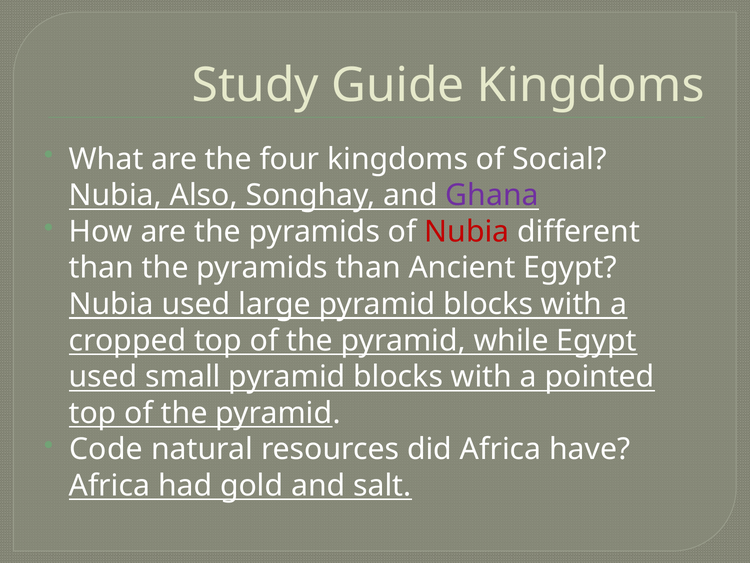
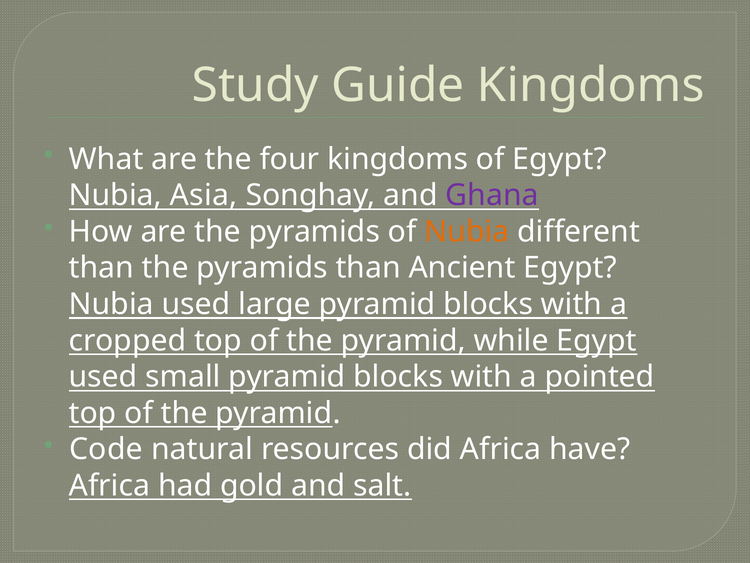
of Social: Social -> Egypt
Also: Also -> Asia
Nubia at (467, 231) colour: red -> orange
